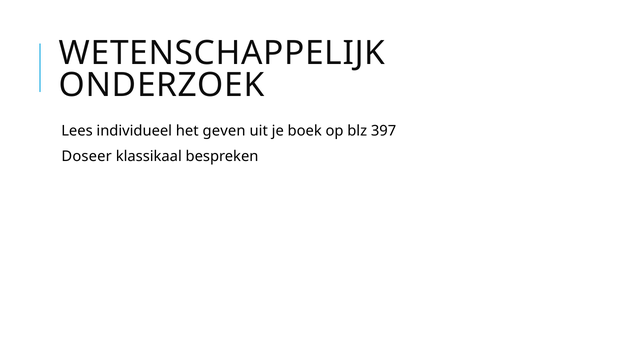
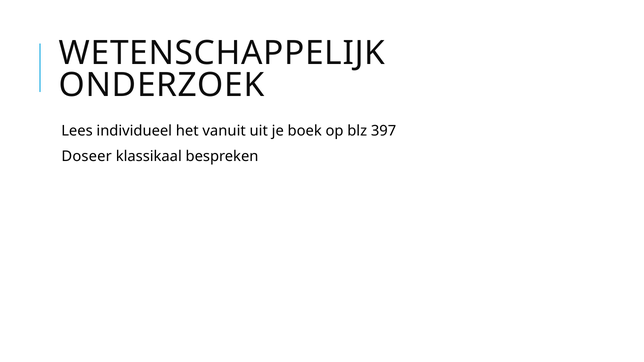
geven: geven -> vanuit
